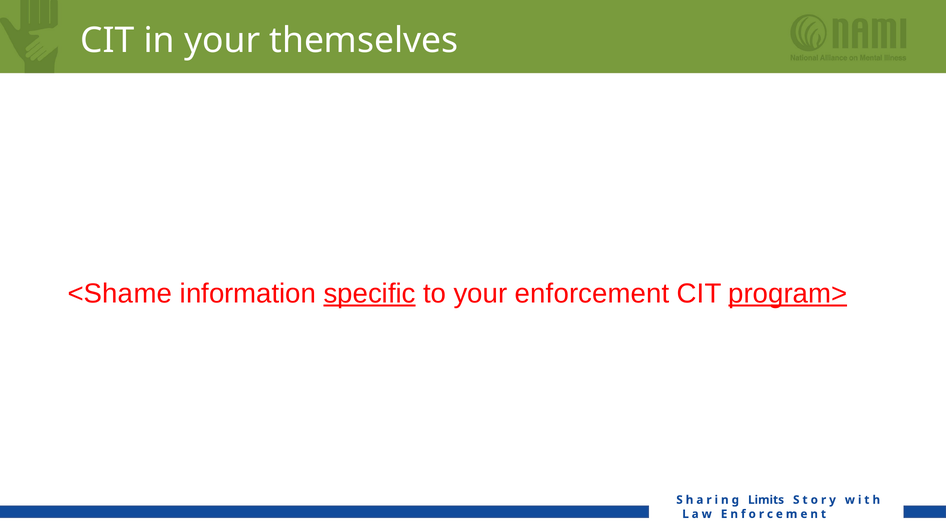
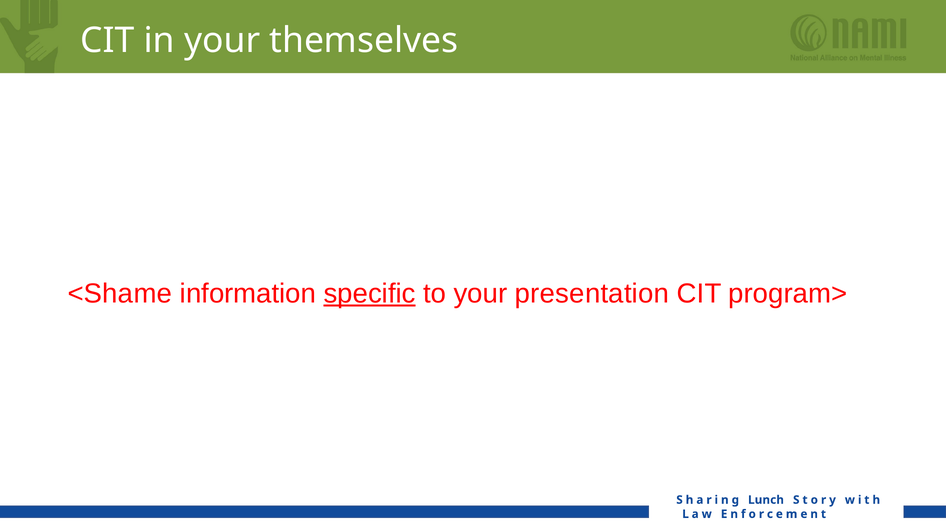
enforcement: enforcement -> presentation
program> underline: present -> none
Limits: Limits -> Lunch
